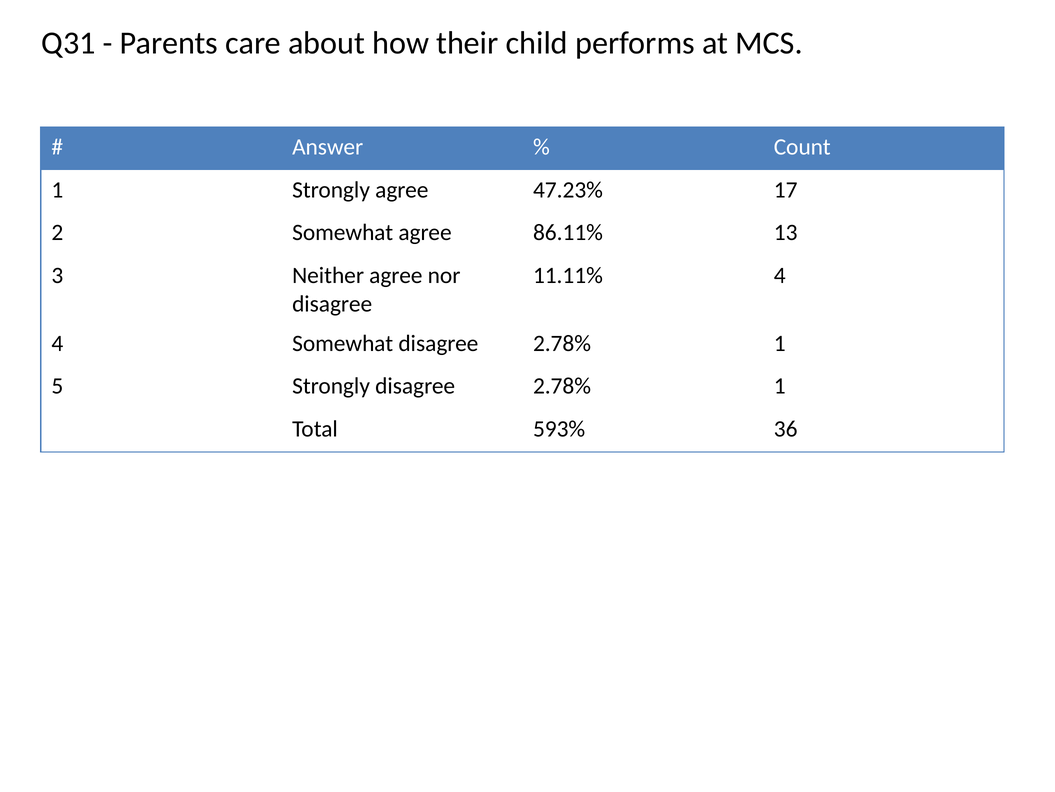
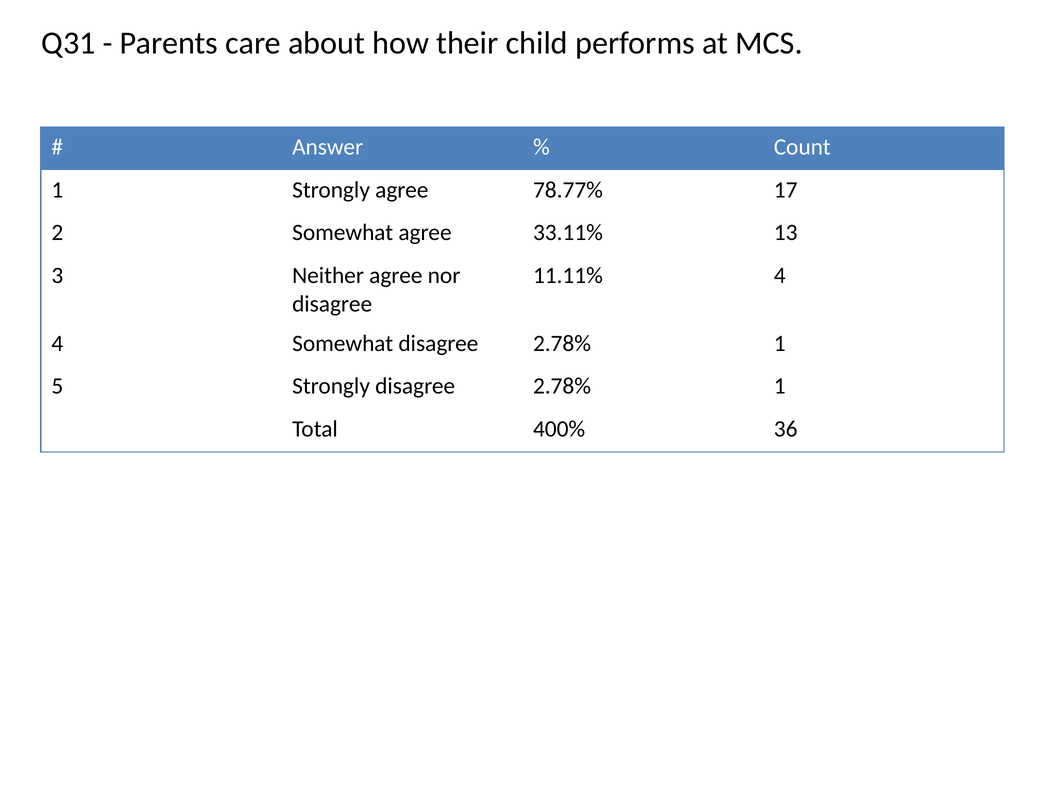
47.23%: 47.23% -> 78.77%
86.11%: 86.11% -> 33.11%
593%: 593% -> 400%
